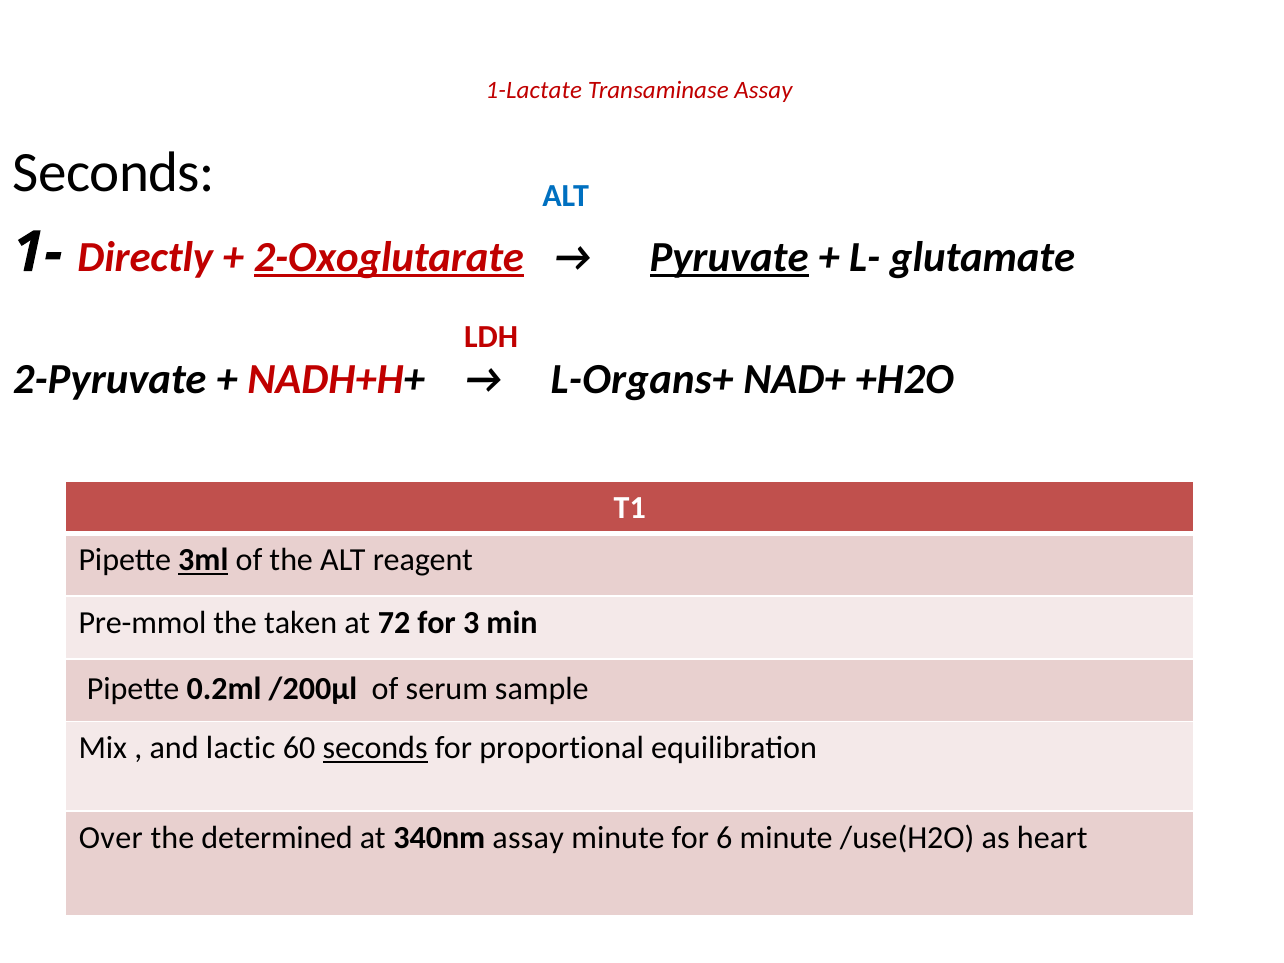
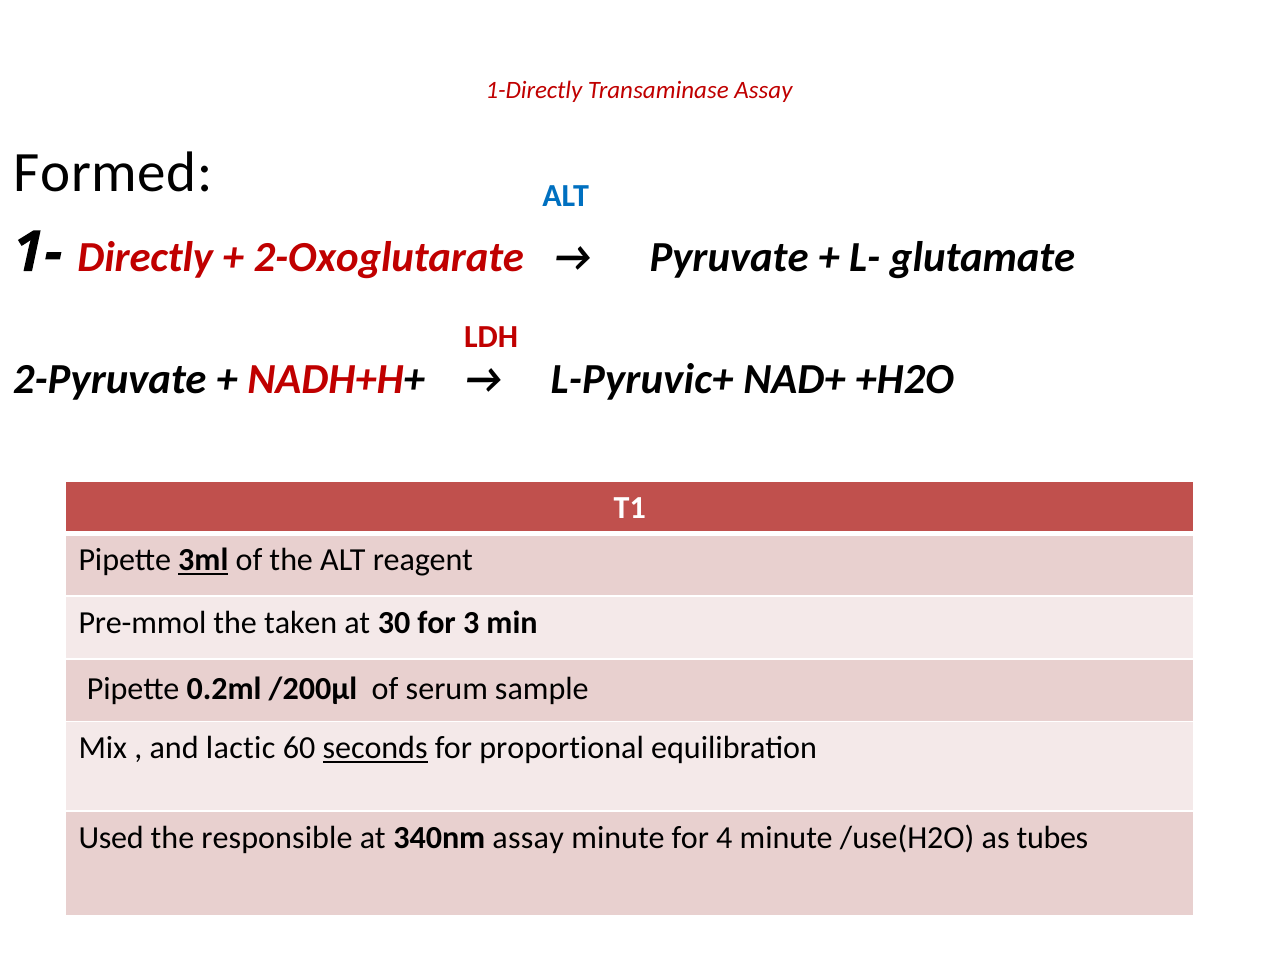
1-Lactate: 1-Lactate -> 1-Directly
Seconds at (114, 172): Seconds -> Formed
2-Oxoglutarate underline: present -> none
Pyruvate underline: present -> none
L-Organs+: L-Organs+ -> L-Pyruvic+
72: 72 -> 30
Over: Over -> Used
determined: determined -> responsible
6: 6 -> 4
heart: heart -> tubes
